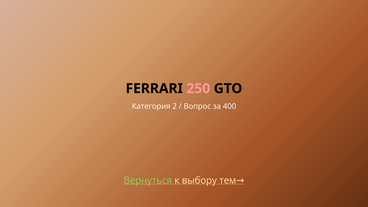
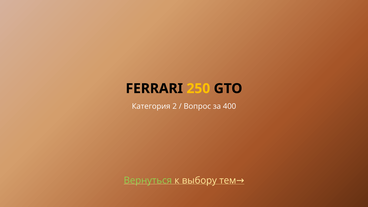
250 colour: pink -> yellow
